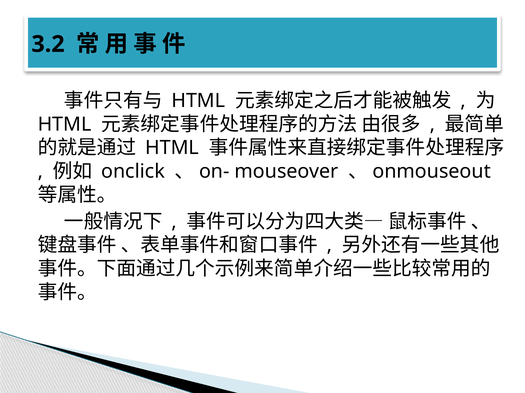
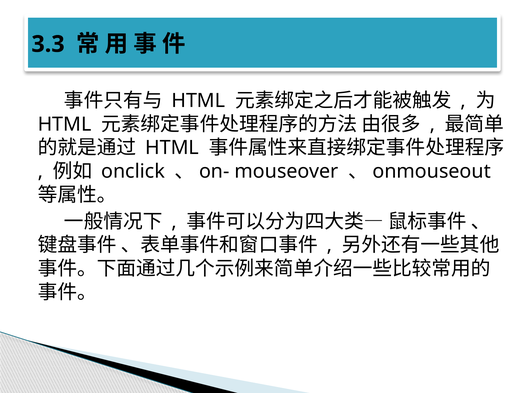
3.2: 3.2 -> 3.3
